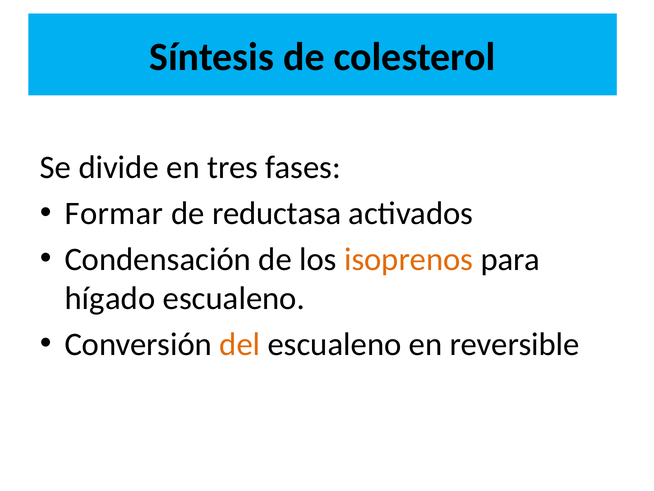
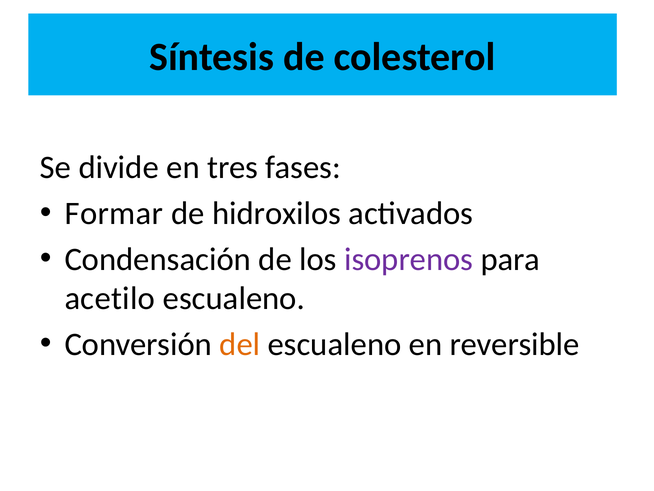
reductasa: reductasa -> hidroxilos
isoprenos colour: orange -> purple
hígado: hígado -> acetilo
